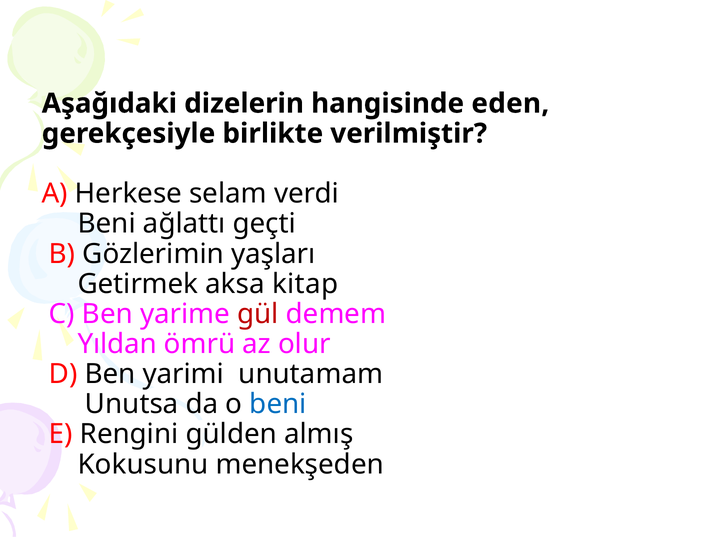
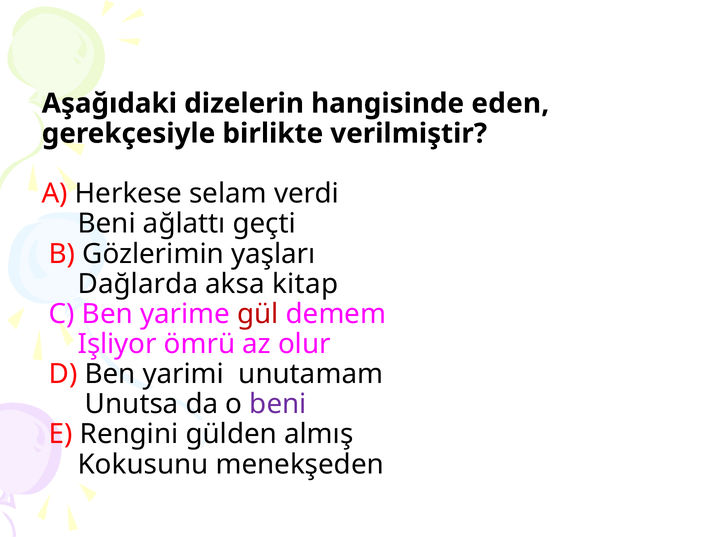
Getirmek: Getirmek -> Dağlarda
Yıldan: Yıldan -> Işliyor
beni at (278, 404) colour: blue -> purple
